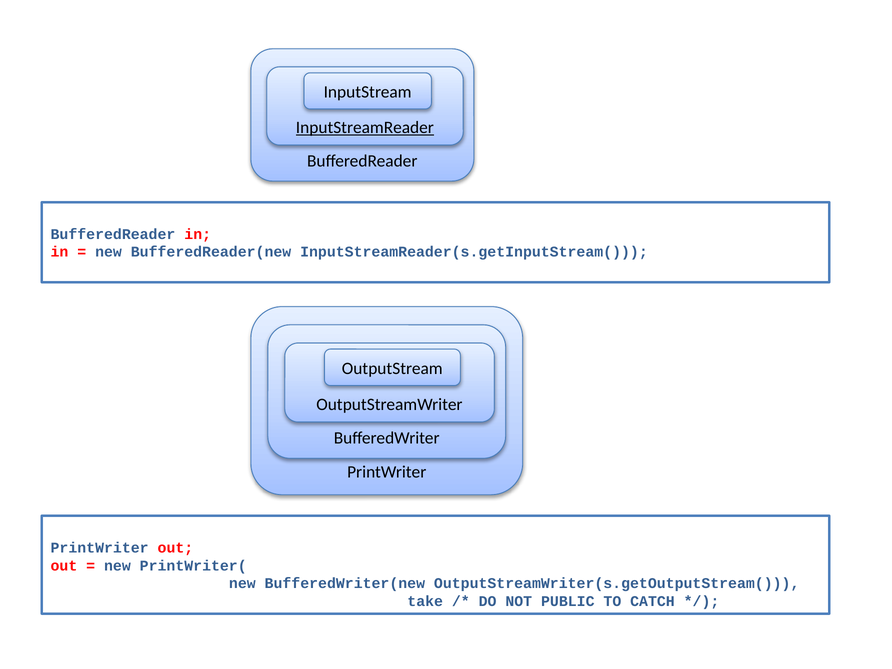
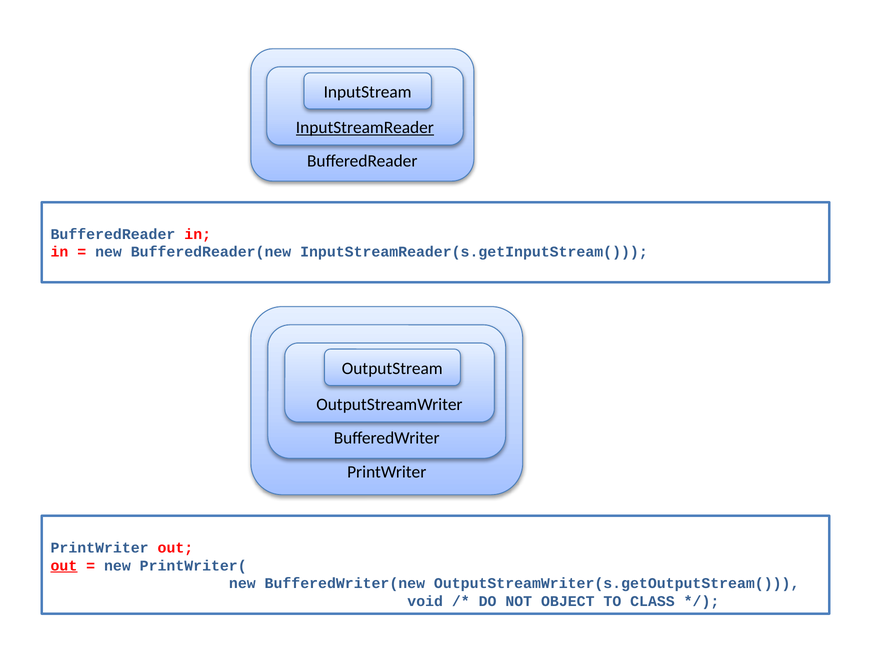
out at (64, 566) underline: none -> present
take: take -> void
PUBLIC: PUBLIC -> OBJECT
CATCH: CATCH -> CLASS
